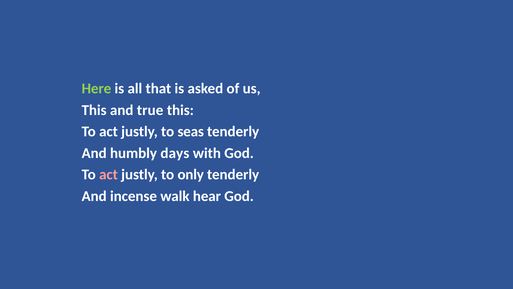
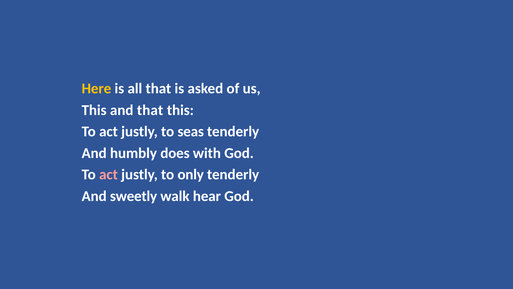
Here colour: light green -> yellow
and true: true -> that
days: days -> does
incense: incense -> sweetly
